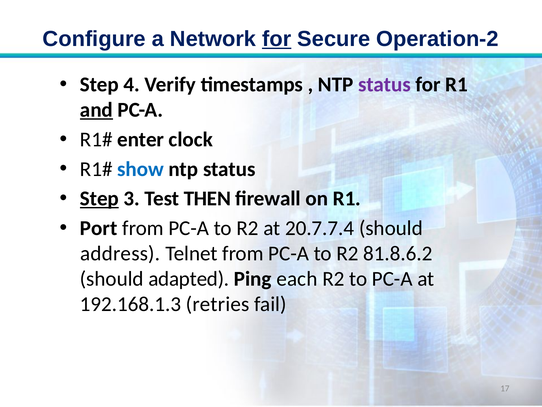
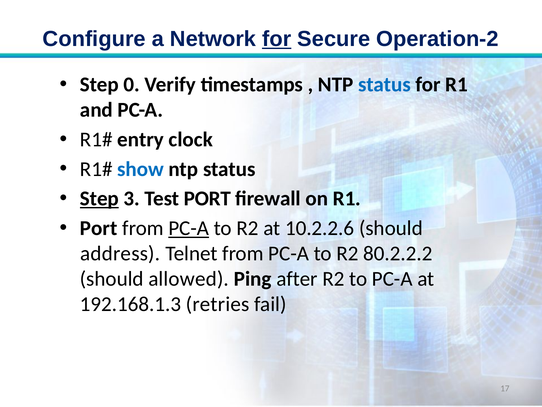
4: 4 -> 0
status at (384, 85) colour: purple -> blue
and underline: present -> none
enter: enter -> entry
Test THEN: THEN -> PORT
PC-A at (189, 228) underline: none -> present
20.7.7.4: 20.7.7.4 -> 10.2.2.6
81.8.6.2: 81.8.6.2 -> 80.2.2.2
adapted: adapted -> allowed
each: each -> after
